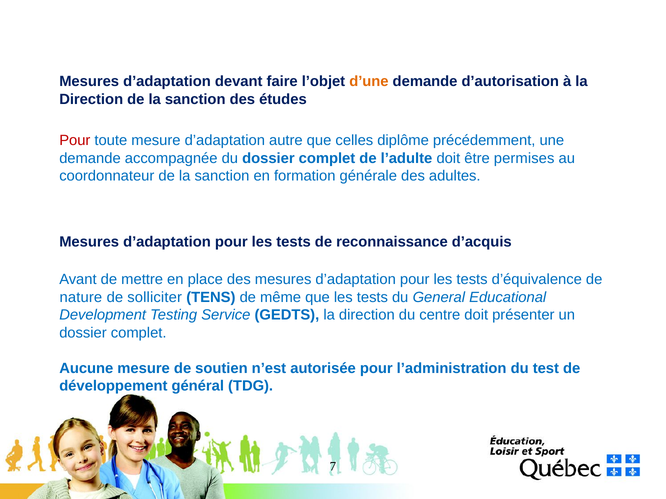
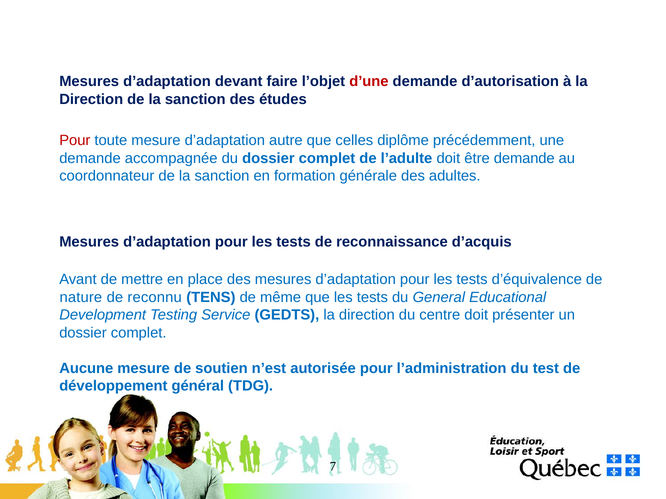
d’une colour: orange -> red
être permises: permises -> demande
solliciter: solliciter -> reconnu
